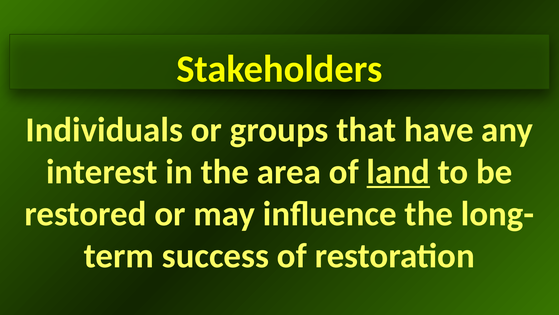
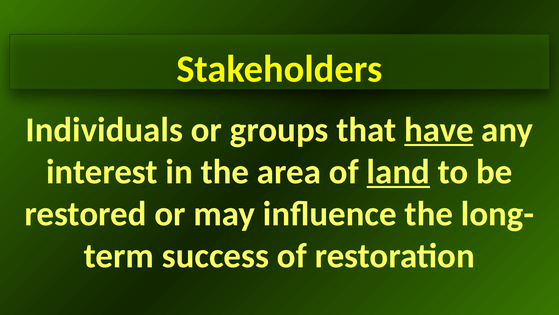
have underline: none -> present
